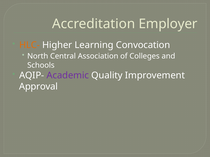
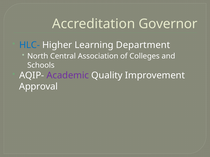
Employer: Employer -> Governor
HLC- colour: orange -> blue
Convocation: Convocation -> Department
